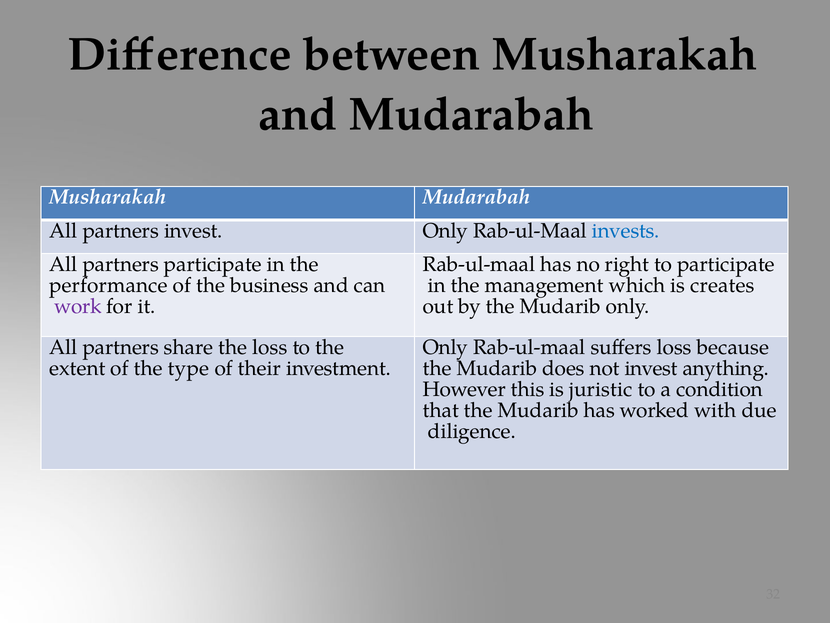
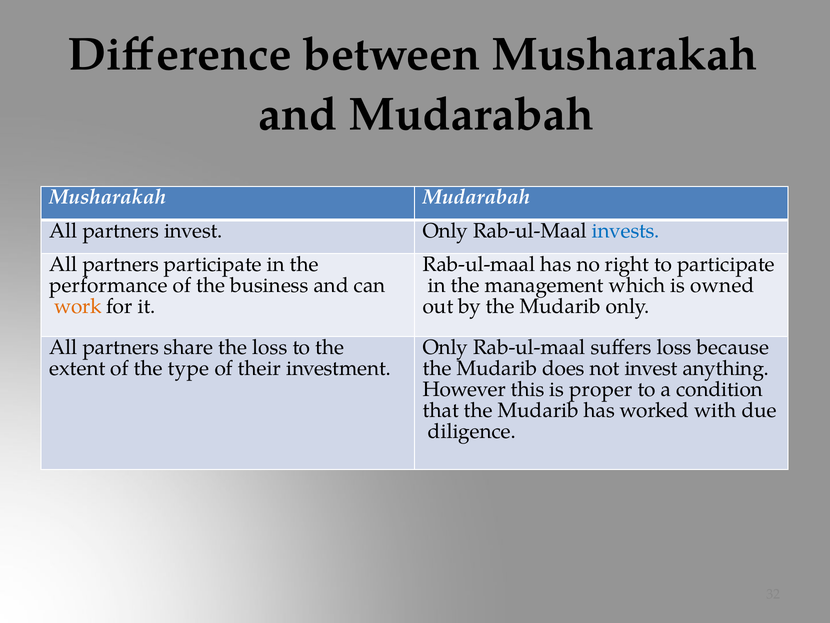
creates: creates -> owned
work colour: purple -> orange
juristic: juristic -> proper
